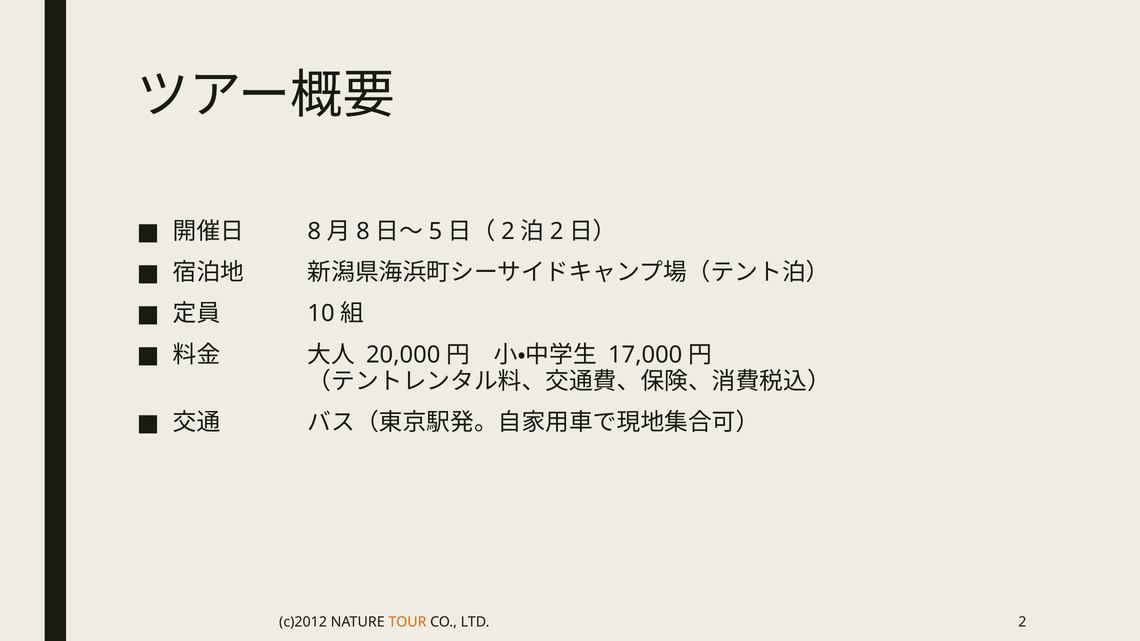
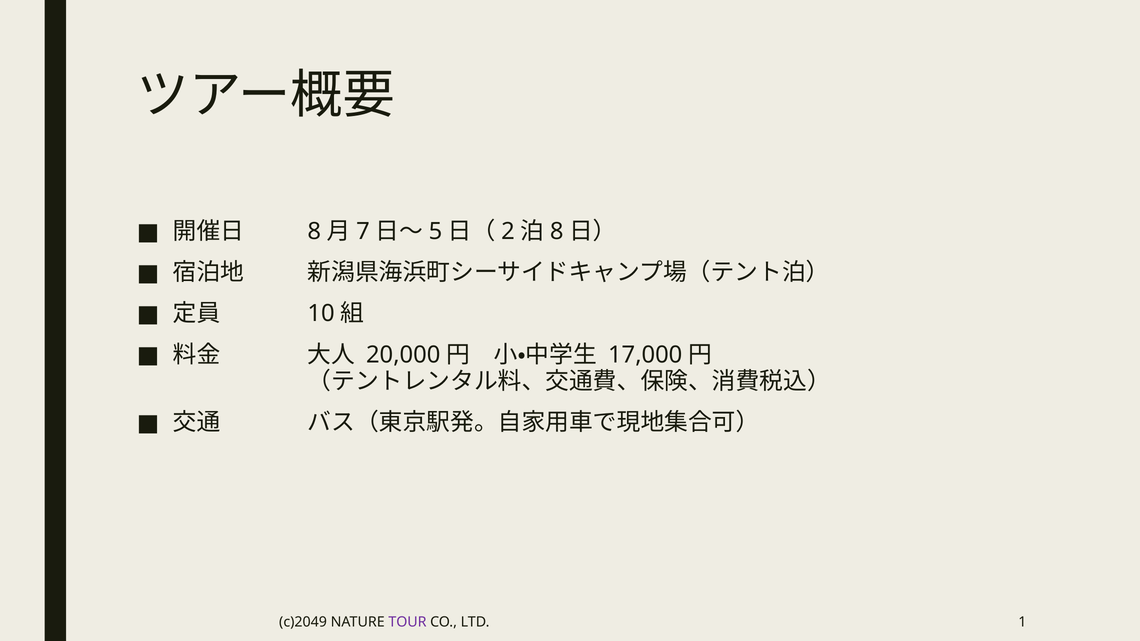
8 at (363, 232): 8 -> 7
2 at (557, 232): 2 -> 8
c)2012: c)2012 -> c)2049
TOUR colour: orange -> purple
LTD 2: 2 -> 1
